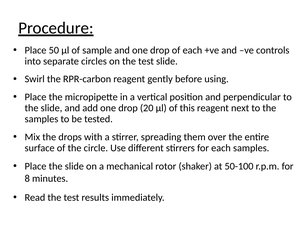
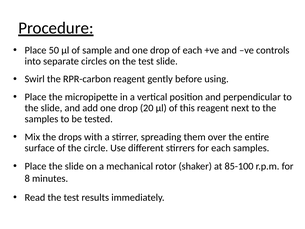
50-100: 50-100 -> 85-100
